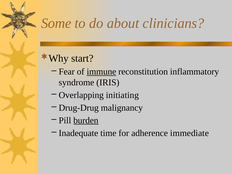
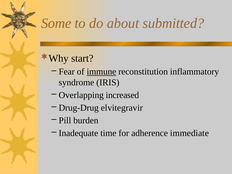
clinicians: clinicians -> submitted
initiating: initiating -> increased
malignancy: malignancy -> elvitegravir
burden underline: present -> none
